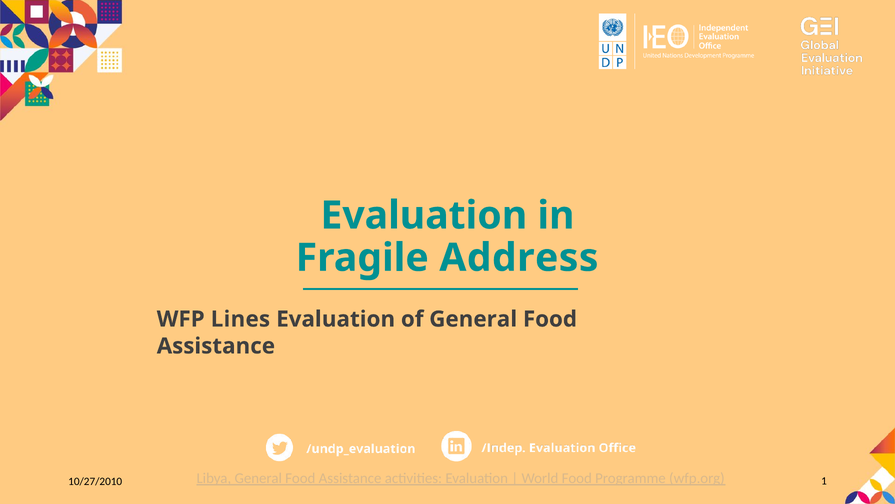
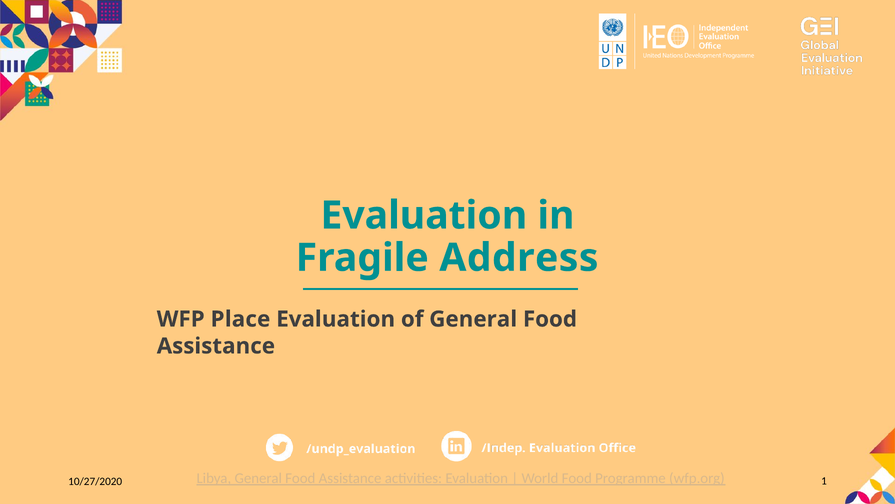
Lines: Lines -> Place
10/27/2010: 10/27/2010 -> 10/27/2020
